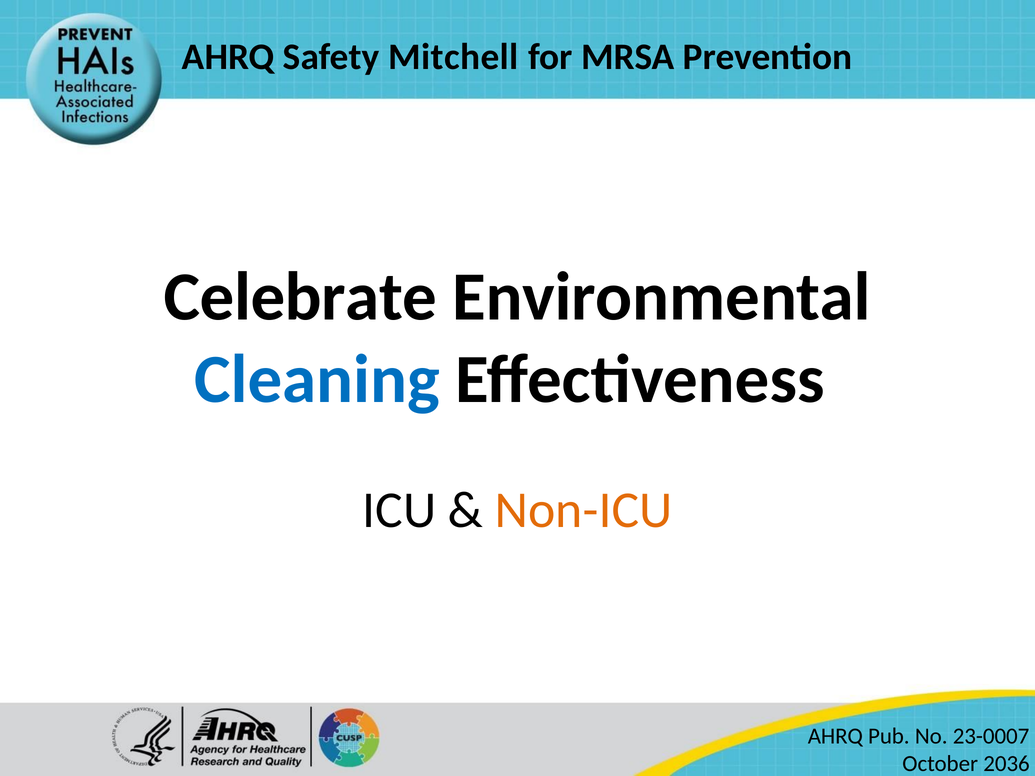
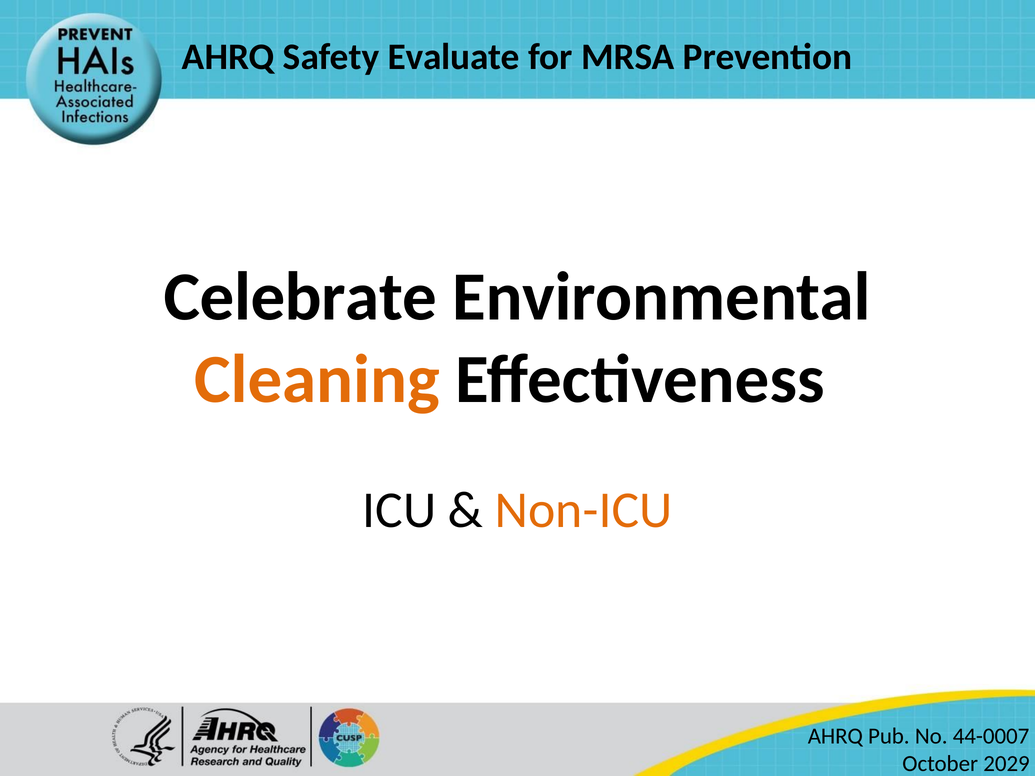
Mitchell: Mitchell -> Evaluate
Cleaning at (317, 380) colour: blue -> orange
23-0007: 23-0007 -> 44-0007
2036: 2036 -> 2029
